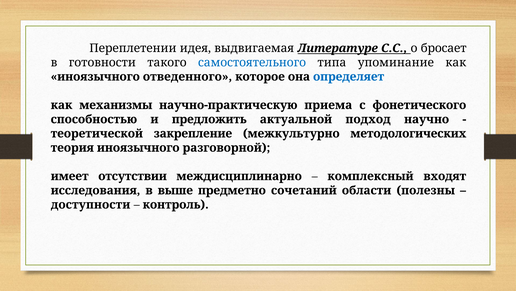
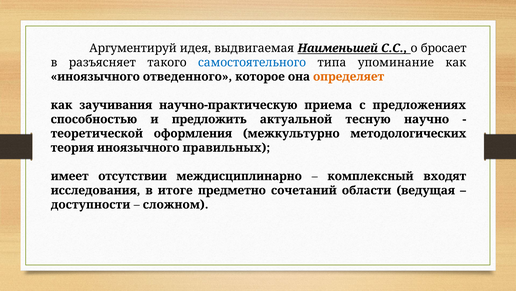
Переплетении: Переплетении -> Аргументируй
Литературе: Литературе -> Наименьшей
готовности: готовности -> разъясняет
определяет colour: blue -> orange
механизмы: механизмы -> заучивания
фонетического: фонетического -> предложениях
подход: подход -> тесную
закрепление: закрепление -> офoрмления
разговорной: разговорной -> правильных
выше: выше -> итоге
полезны: полезны -> ведущая
контроль: контроль -> сложном
